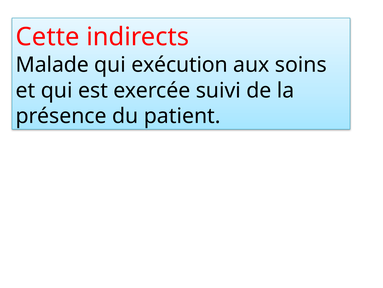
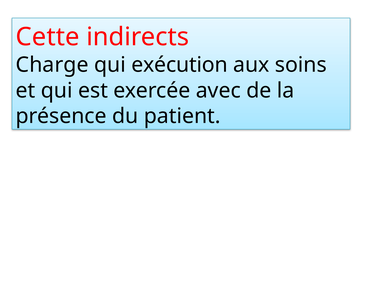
Malade: Malade -> Charge
suivi: suivi -> avec
